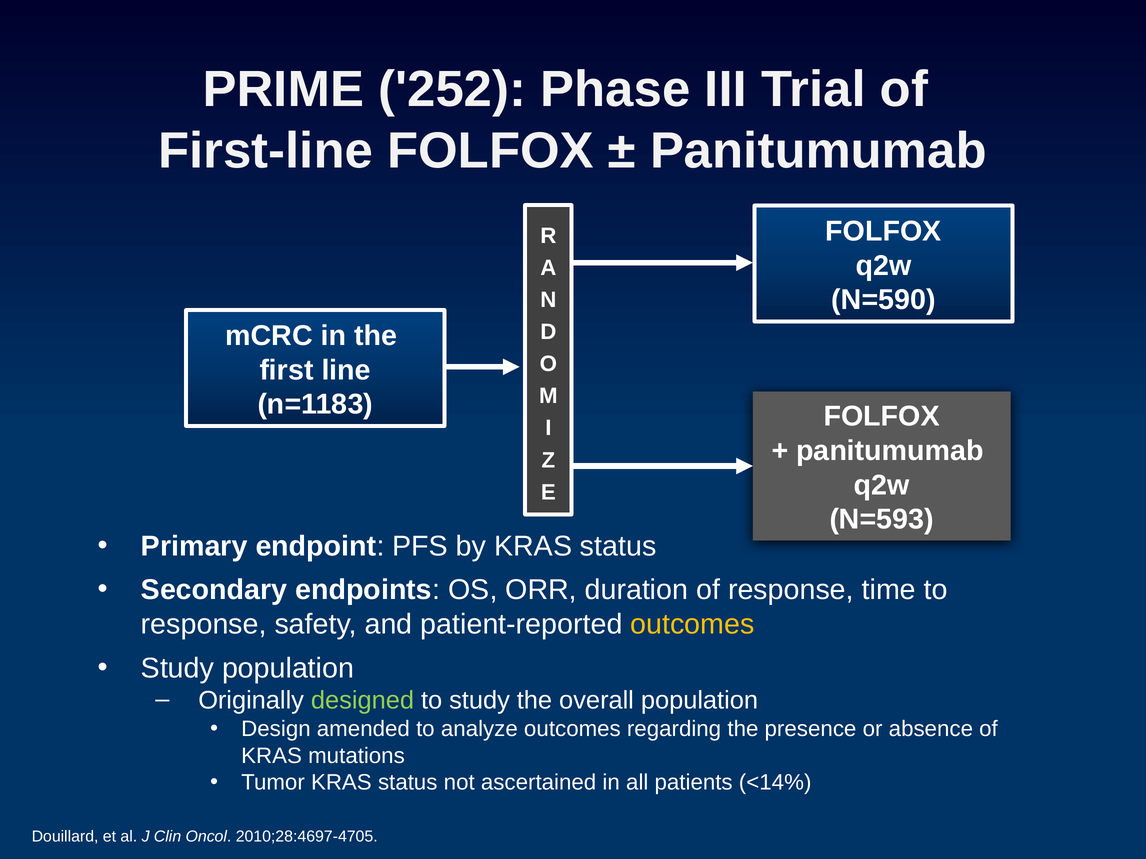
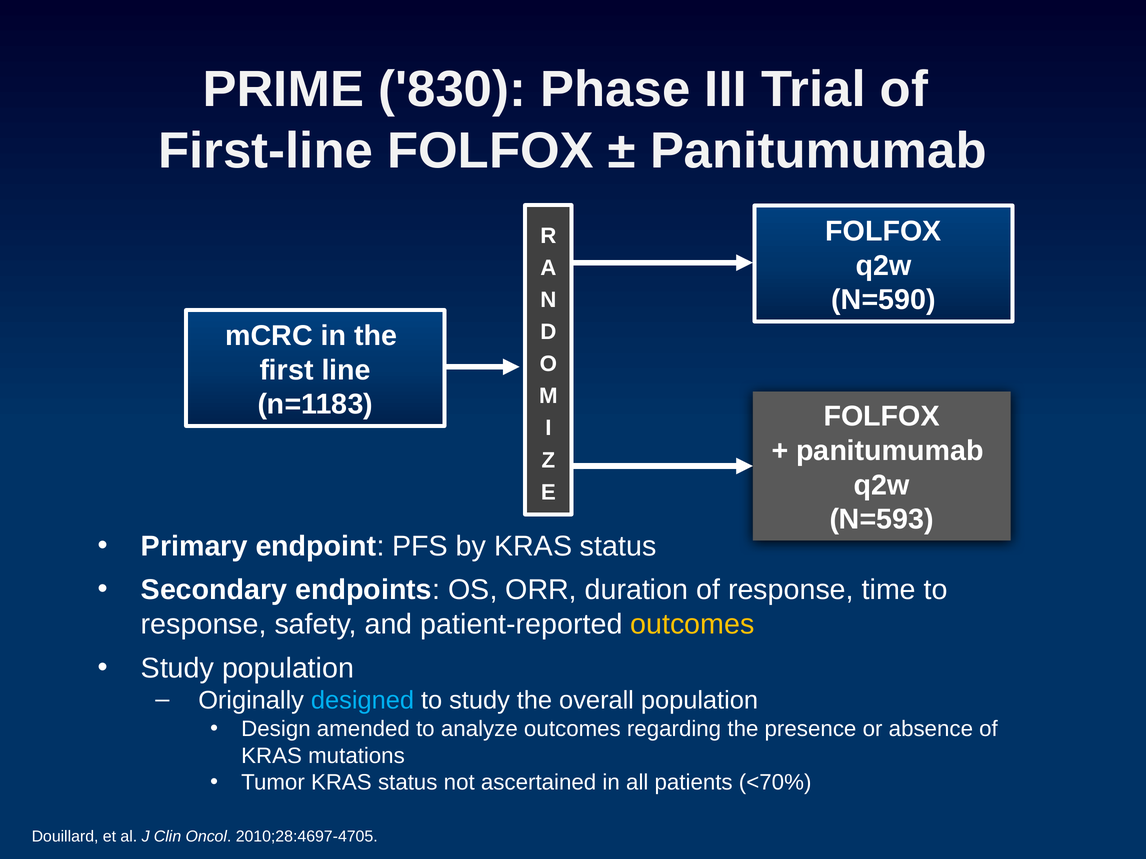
252: 252 -> 830
designed colour: light green -> light blue
<14%: <14% -> <70%
